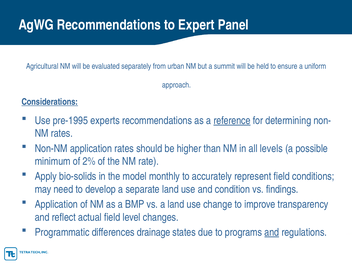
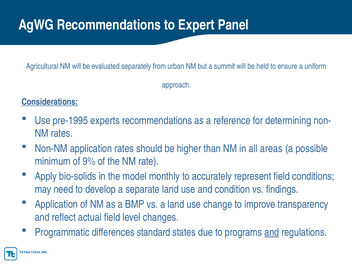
reference underline: present -> none
levels: levels -> areas
2%: 2% -> 9%
drainage: drainage -> standard
